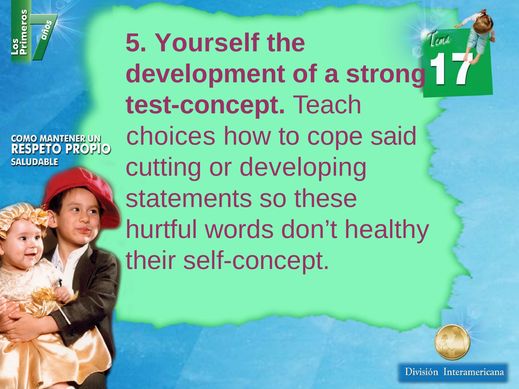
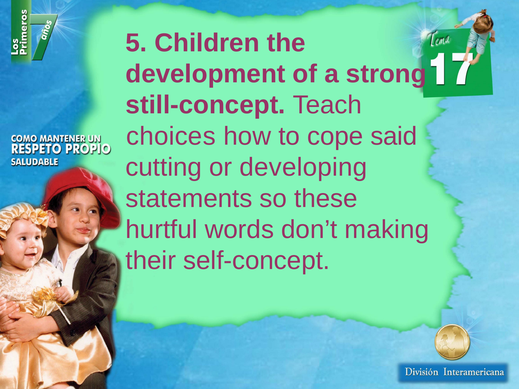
Yourself: Yourself -> Children
test-concept: test-concept -> still-concept
healthy: healthy -> making
